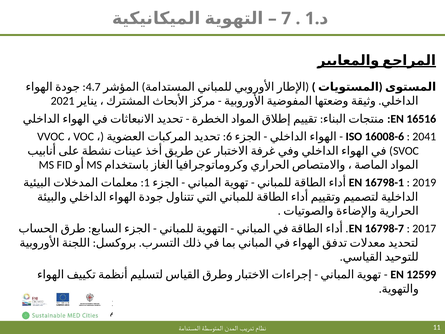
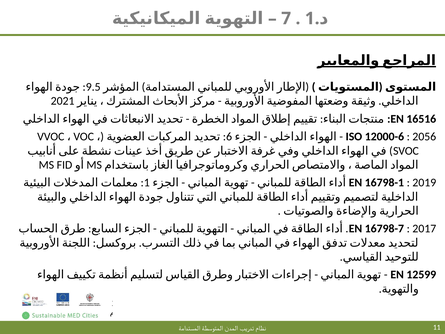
4.7: 4.7 -> 9.5
16008-6: 16008-6 -> 12000-6
2041: 2041 -> 2056
